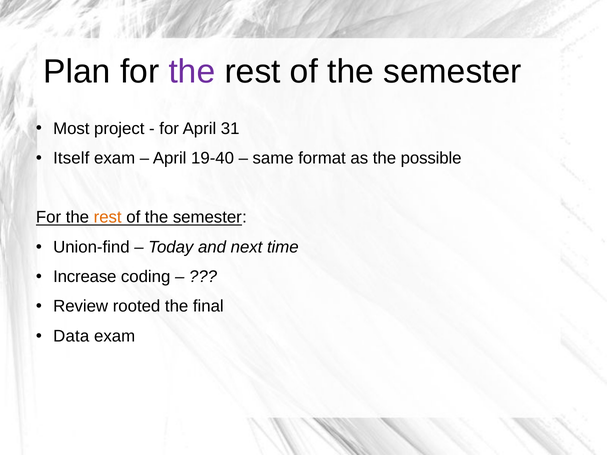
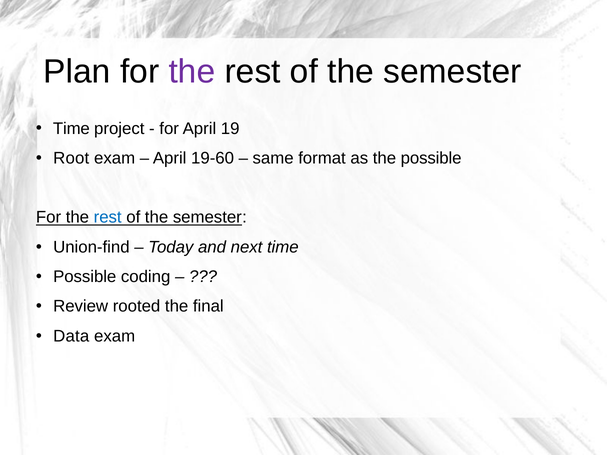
Most at (71, 129): Most -> Time
31: 31 -> 19
Itself: Itself -> Root
19-40: 19-40 -> 19-60
rest at (108, 218) colour: orange -> blue
Increase at (85, 277): Increase -> Possible
